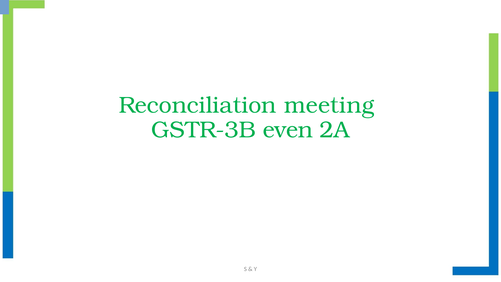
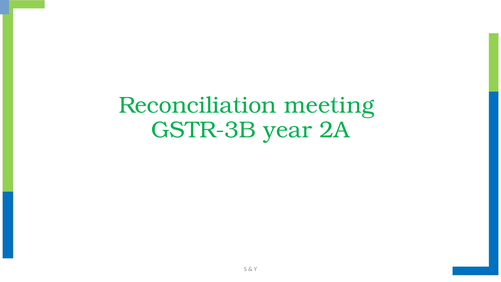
even: even -> year
